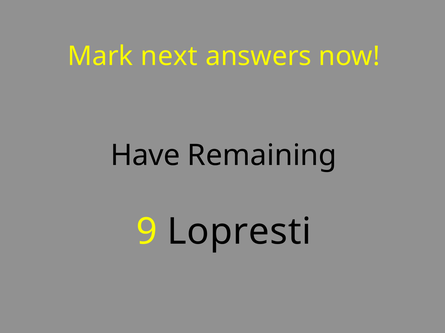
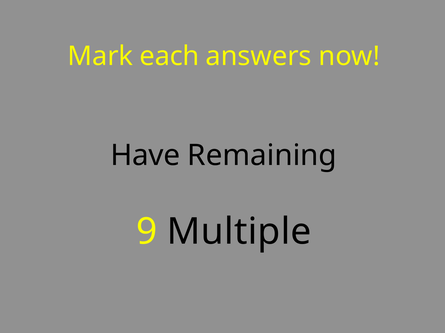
next: next -> each
Lopresti: Lopresti -> Multiple
